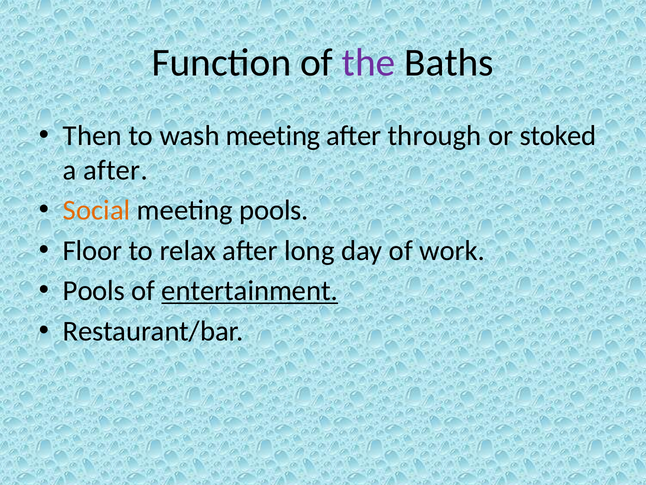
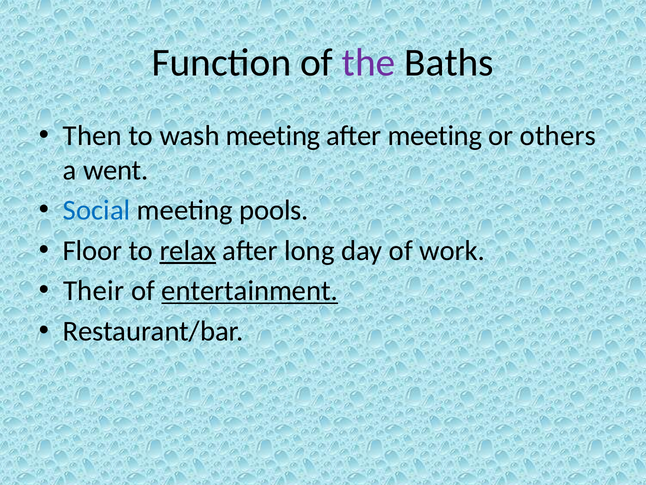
after through: through -> meeting
stoked: stoked -> others
a after: after -> went
Social colour: orange -> blue
relax underline: none -> present
Pools at (94, 291): Pools -> Their
